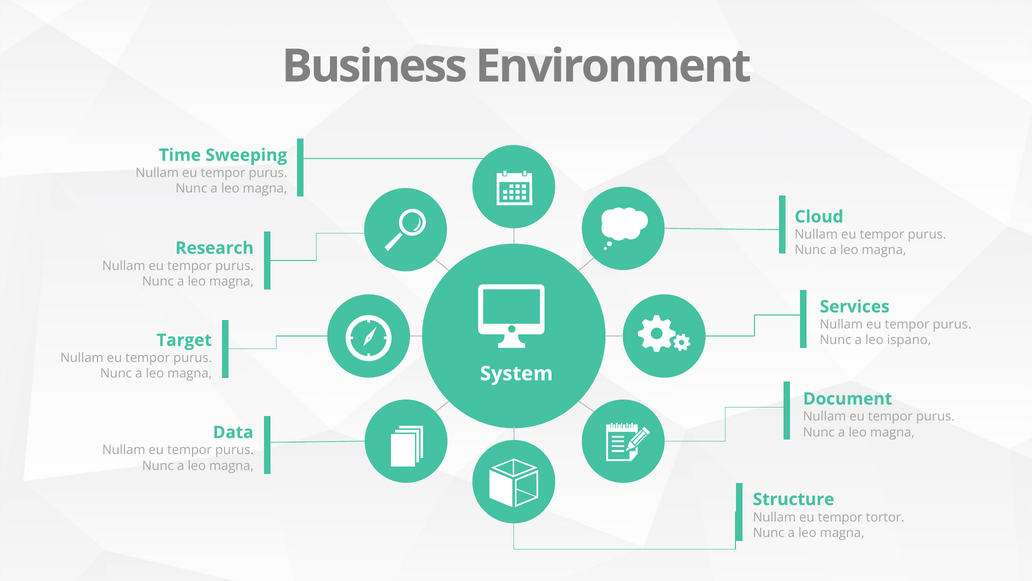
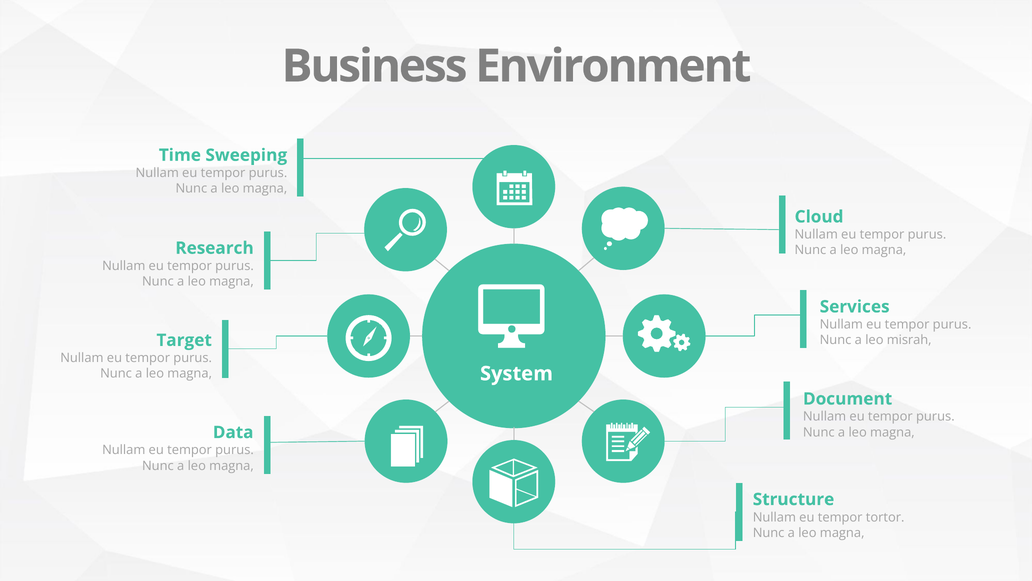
ispano: ispano -> misrah
